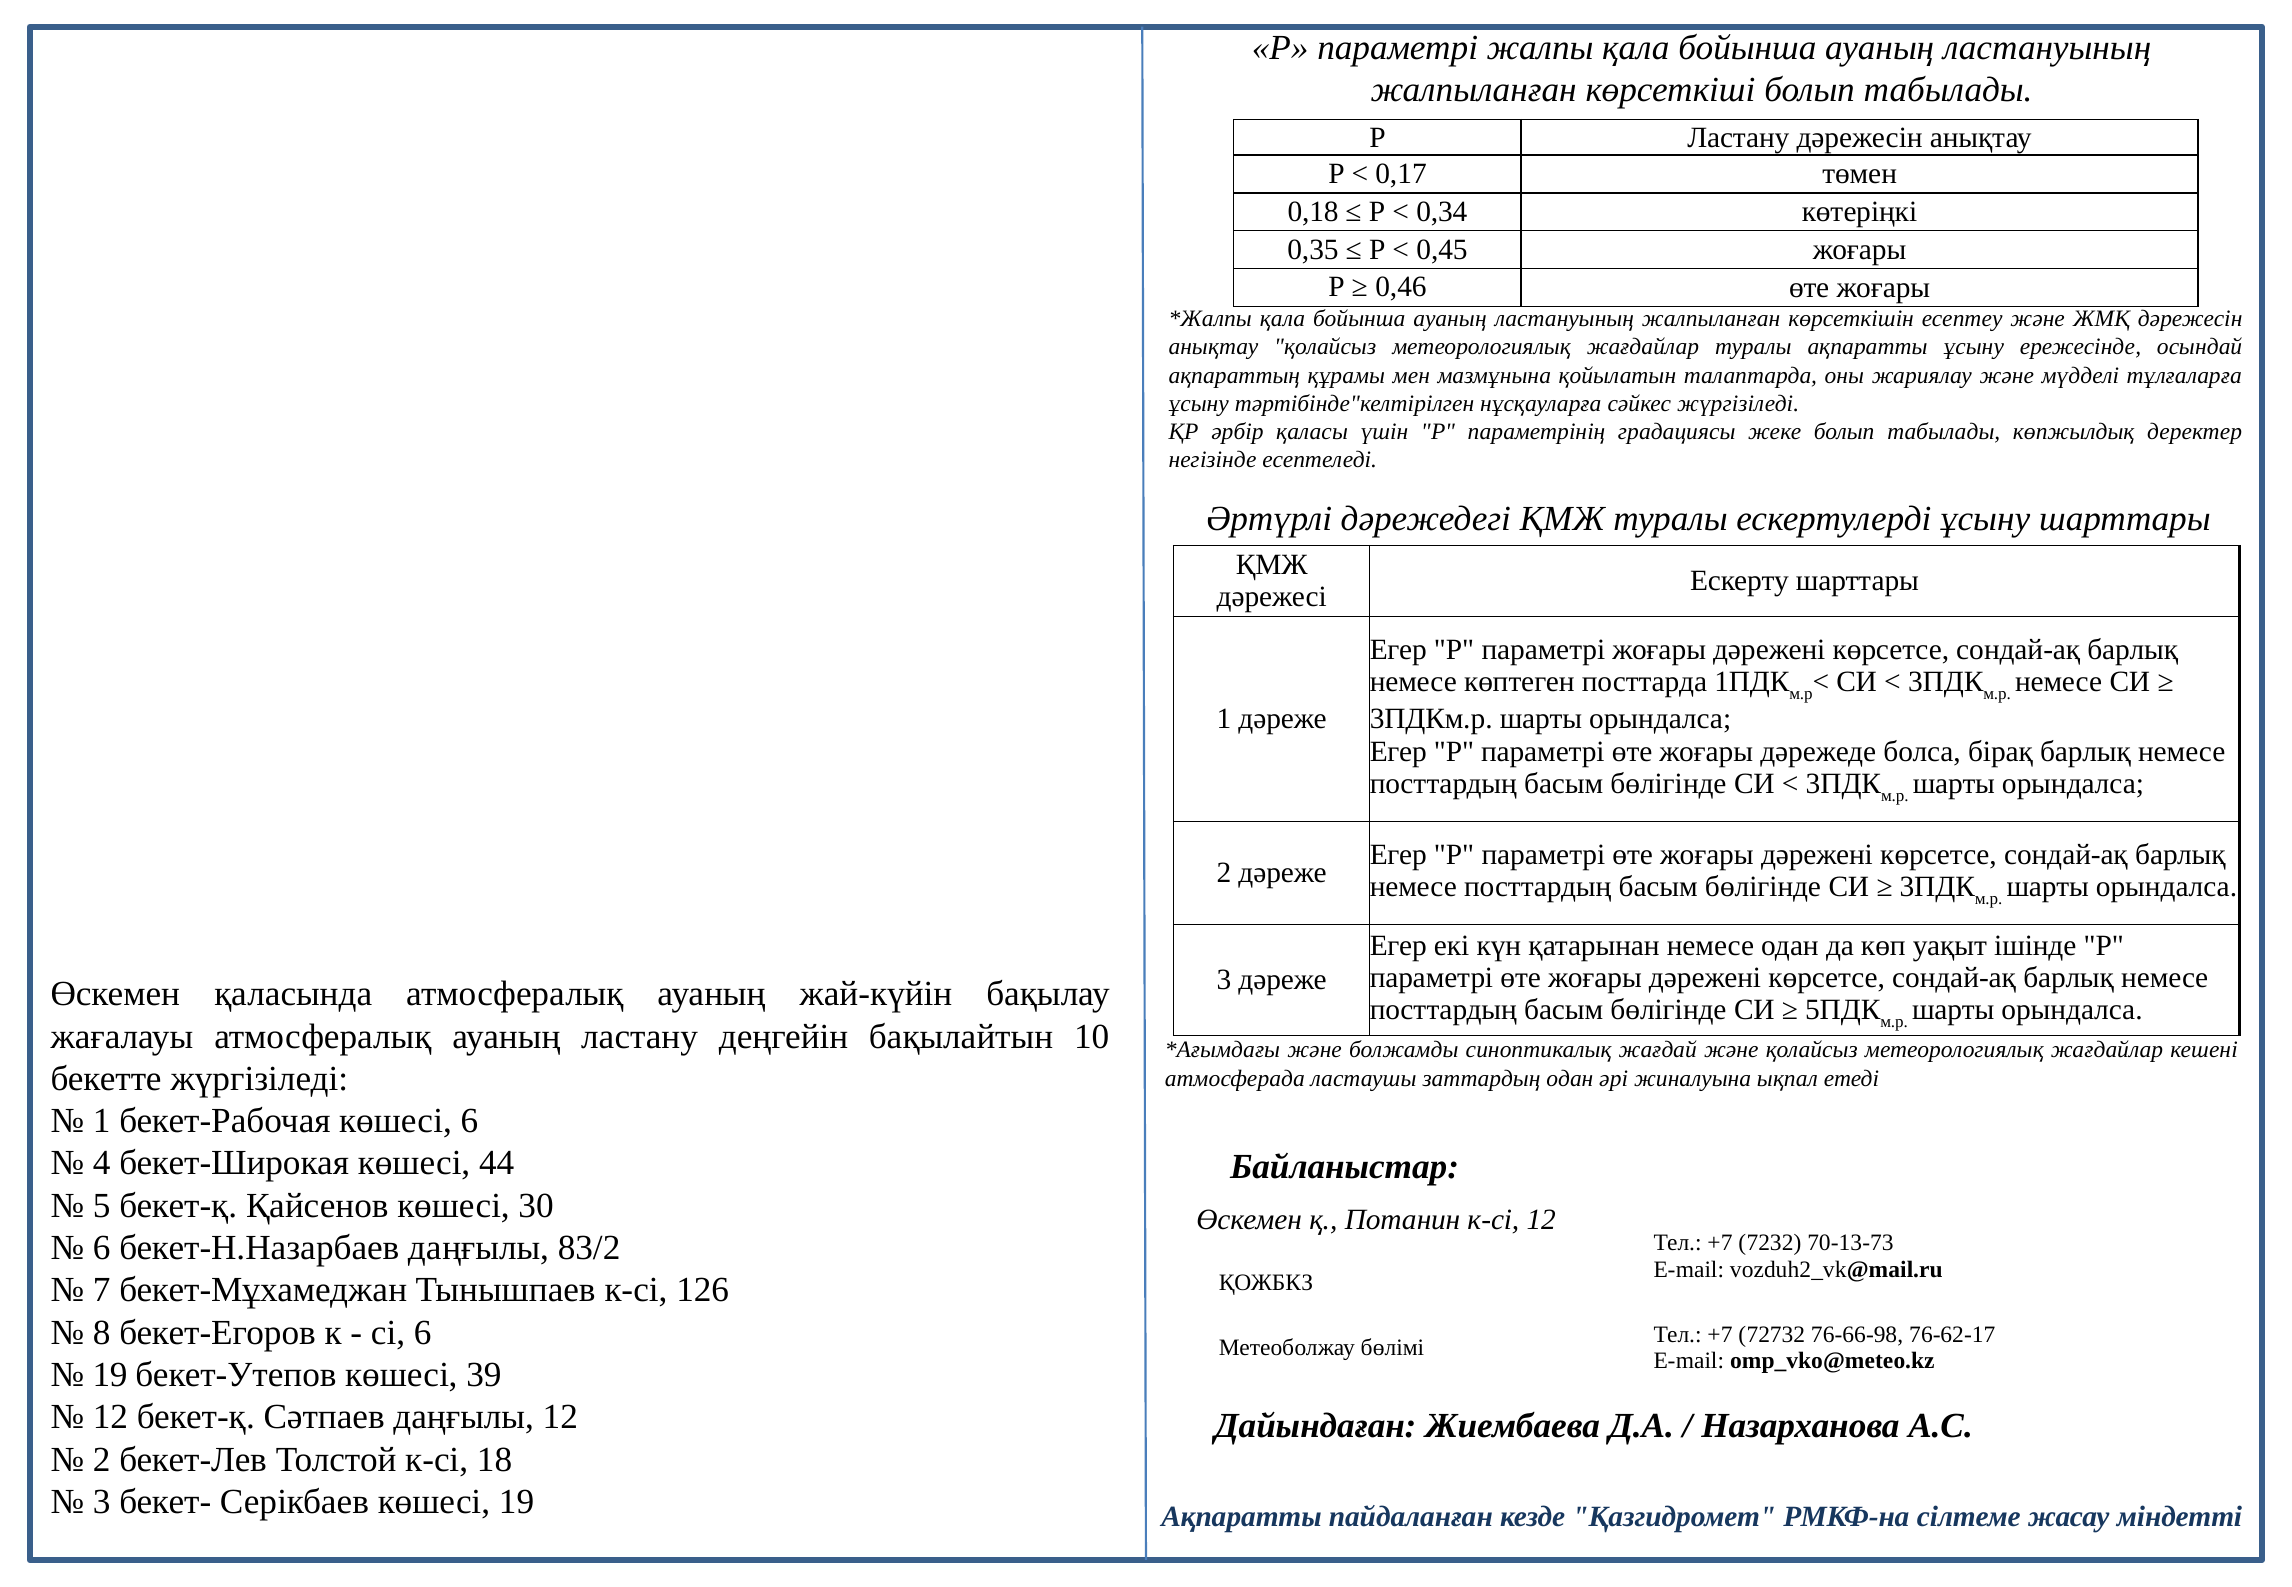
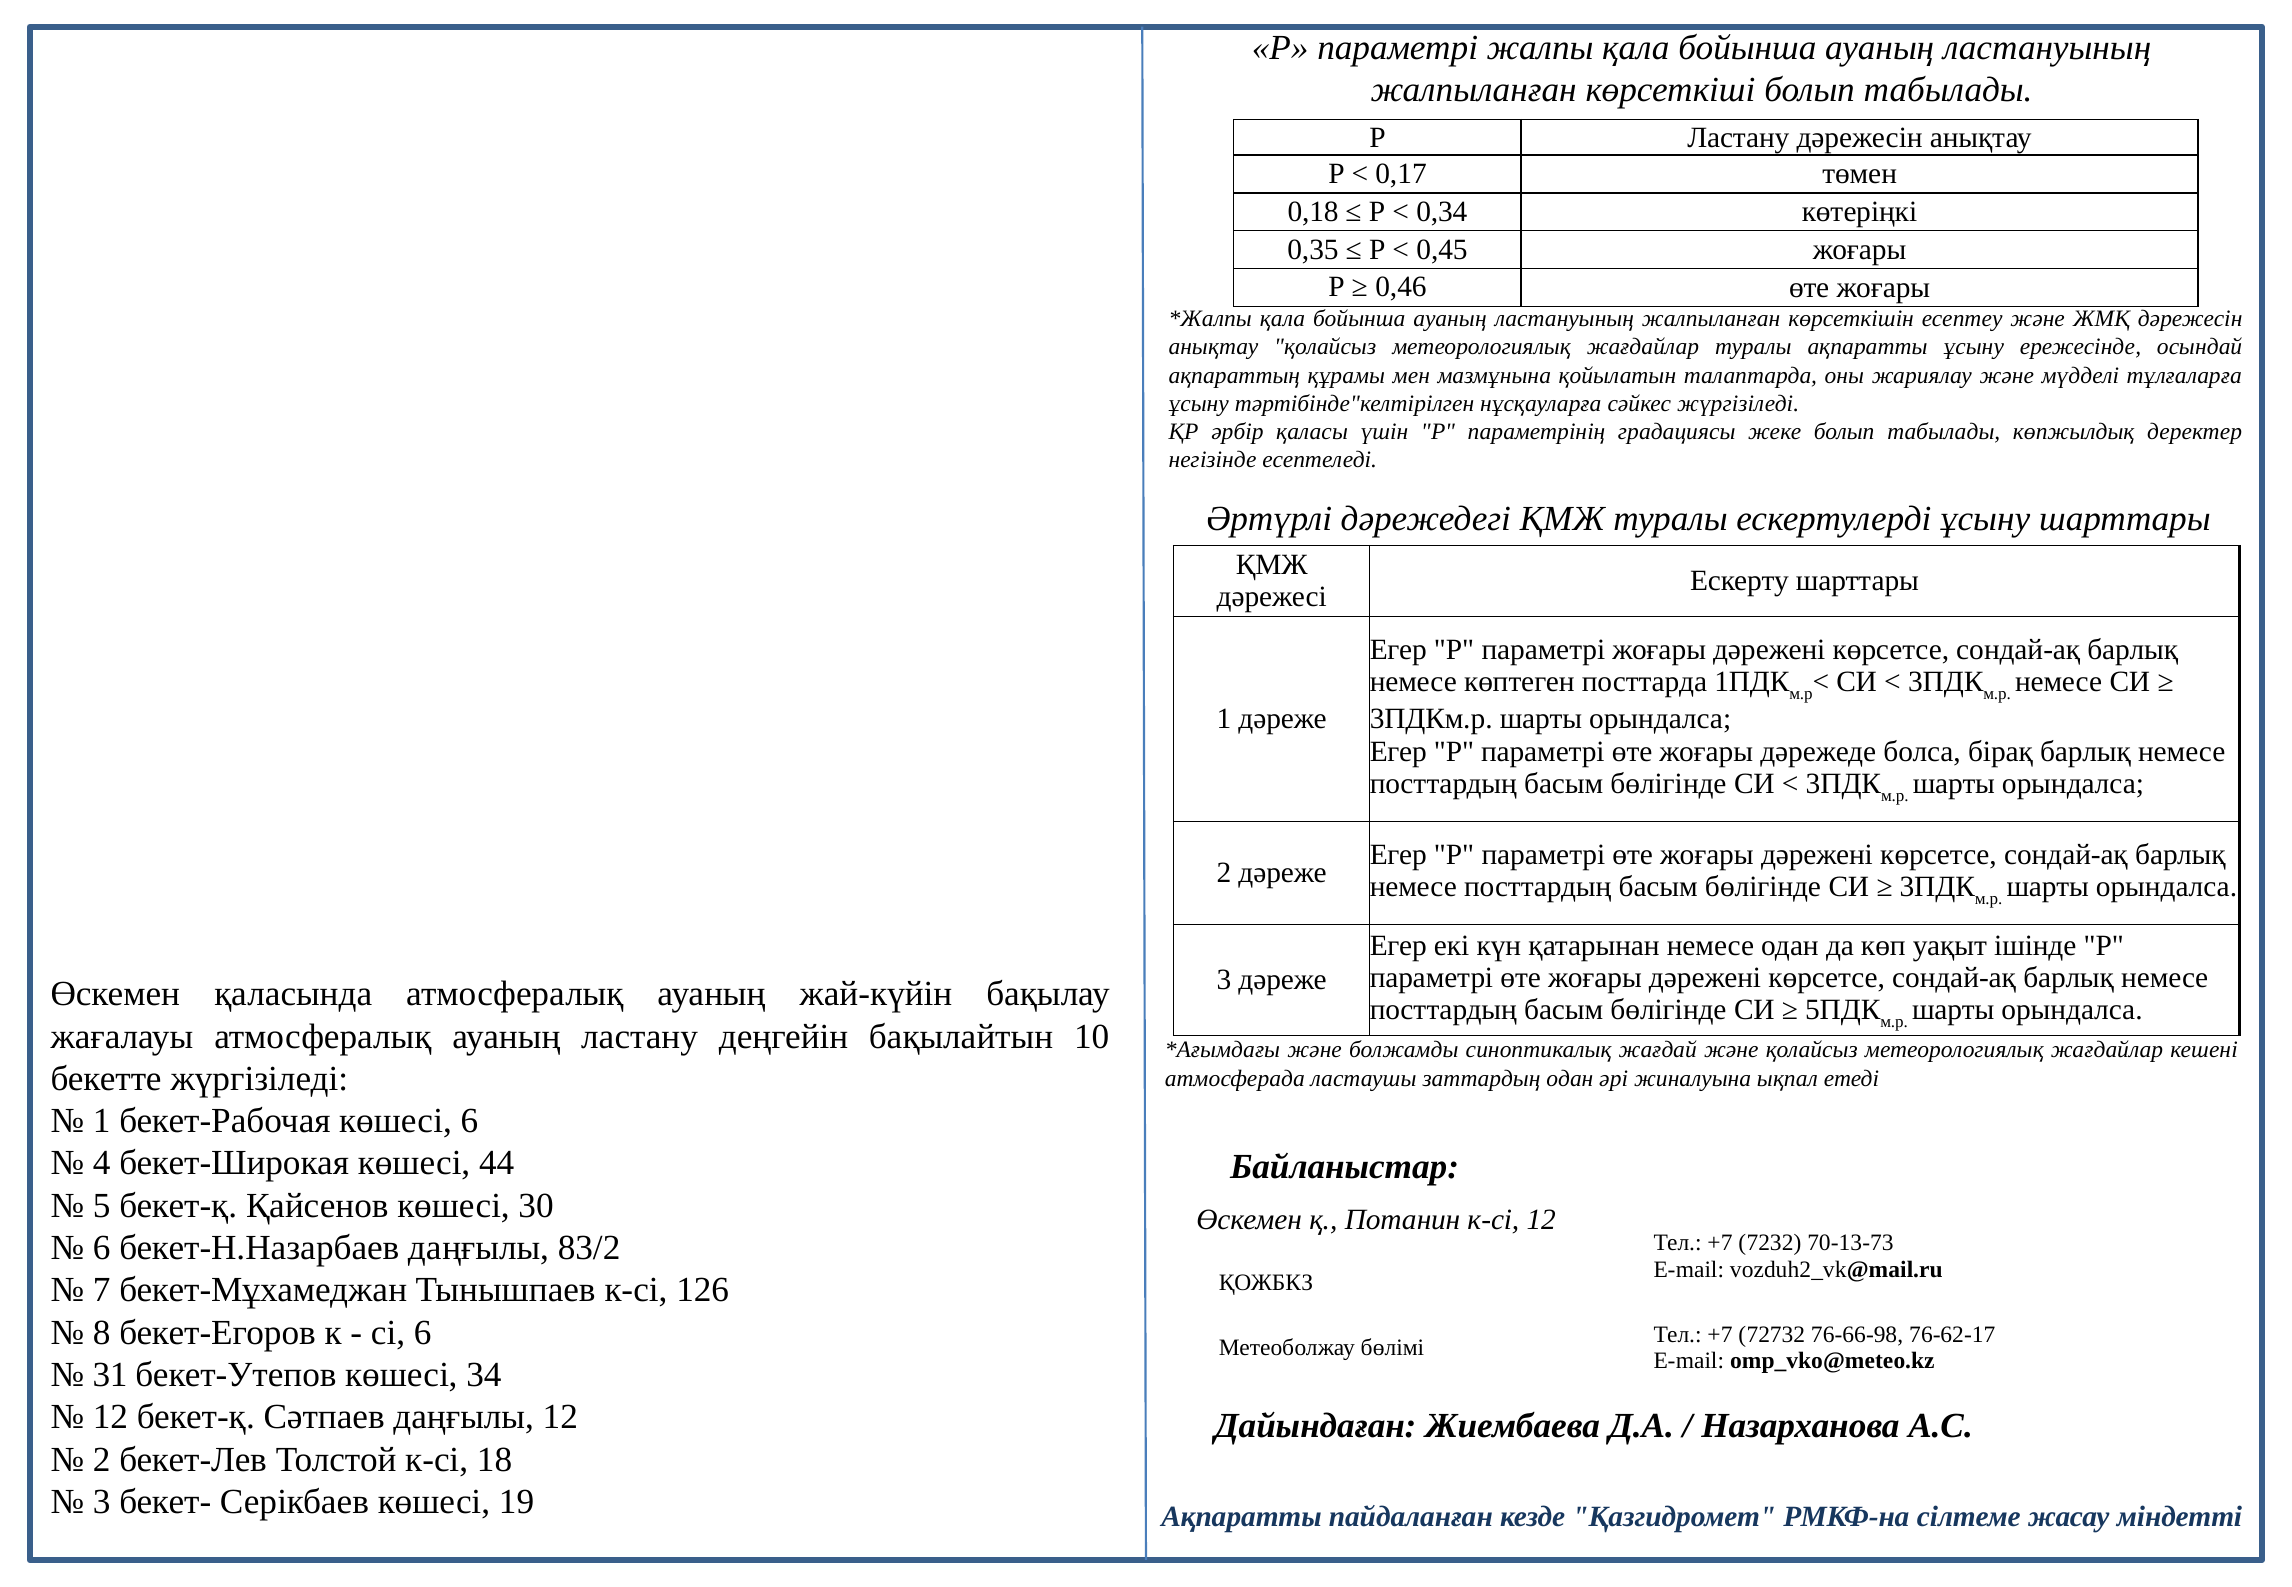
19 at (110, 1375): 19 -> 31
39: 39 -> 34
